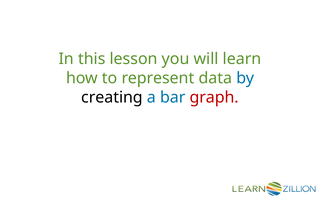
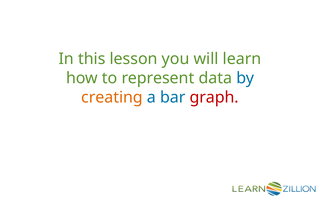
creating colour: black -> orange
